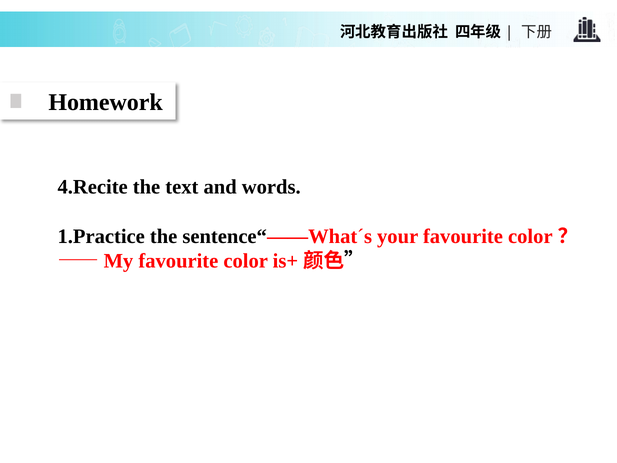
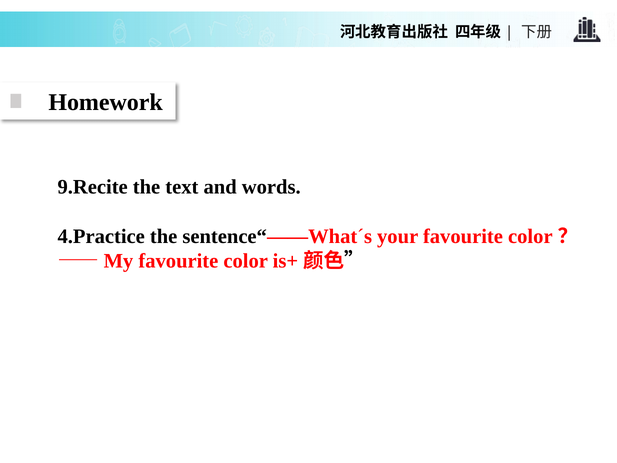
4.Recite: 4.Recite -> 9.Recite
1.Practice: 1.Practice -> 4.Practice
